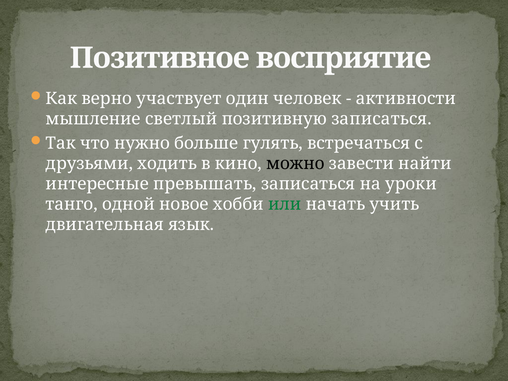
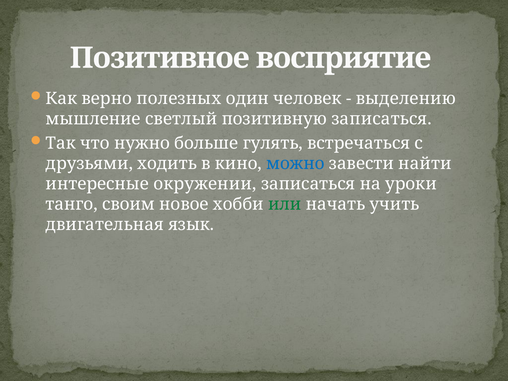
участвует: участвует -> полезных
активности: активности -> выделению
можно colour: black -> blue
превышать: превышать -> окружении
одной: одной -> своим
